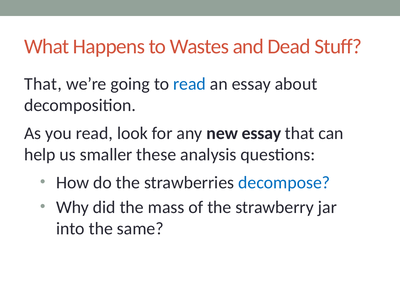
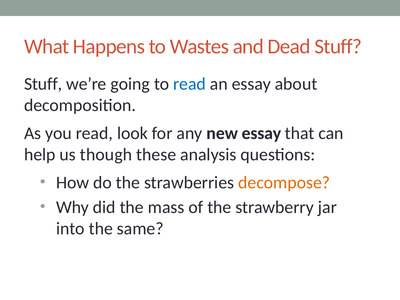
That at (43, 84): That -> Stuff
smaller: smaller -> though
decompose colour: blue -> orange
